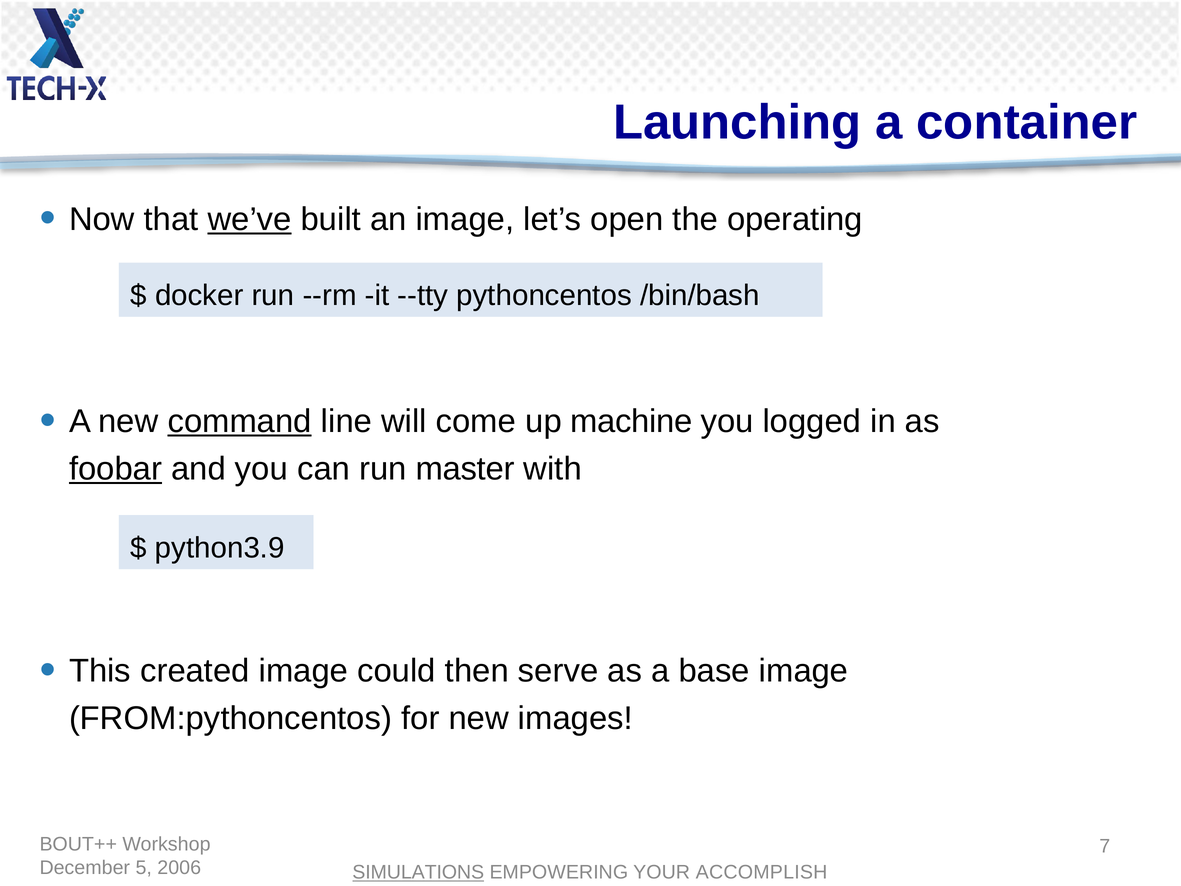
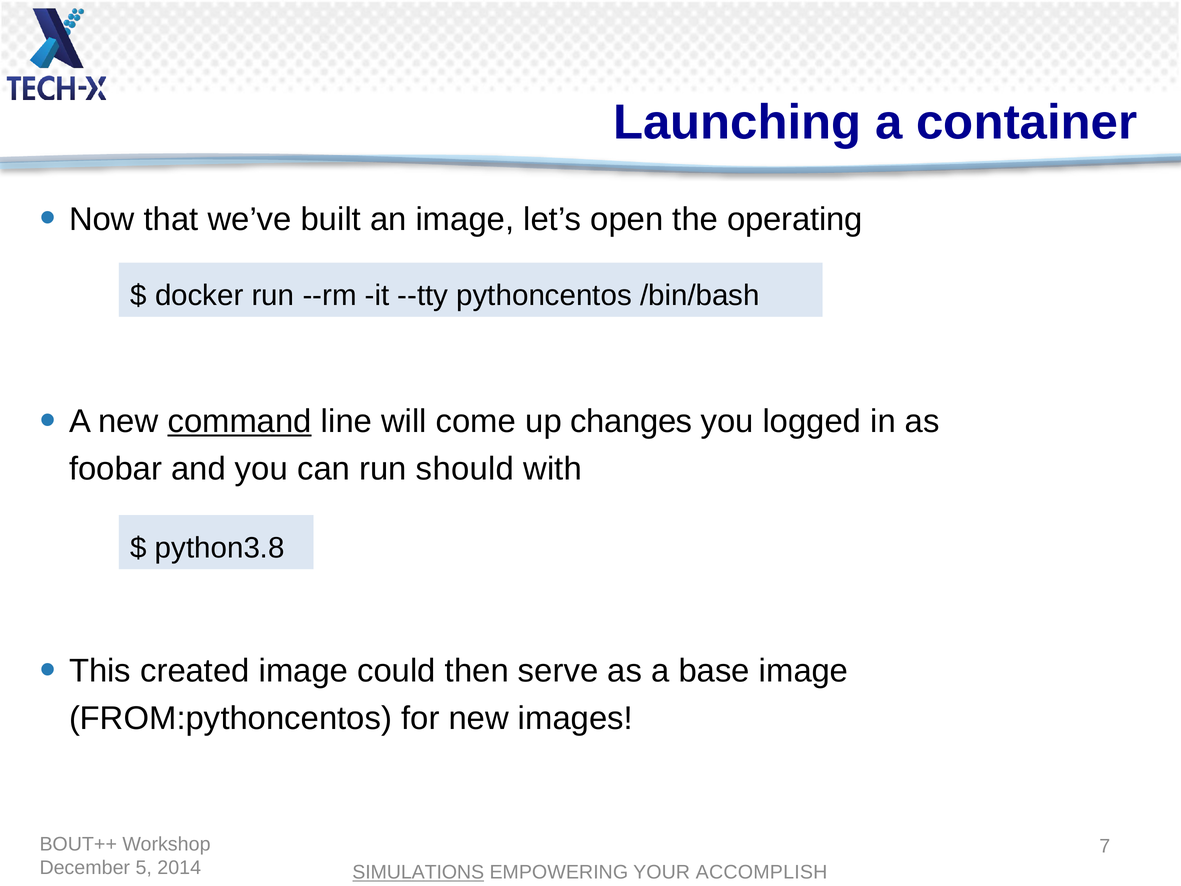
we’ve underline: present -> none
machine: machine -> changes
foobar underline: present -> none
master: master -> should
python3.9: python3.9 -> python3.8
2006: 2006 -> 2014
